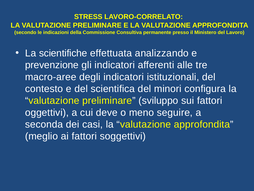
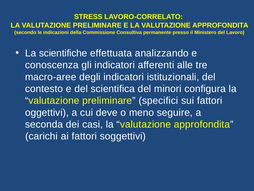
prevenzione: prevenzione -> conoscenza
sviluppo: sviluppo -> specifici
meglio: meglio -> carichi
